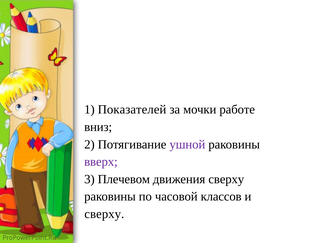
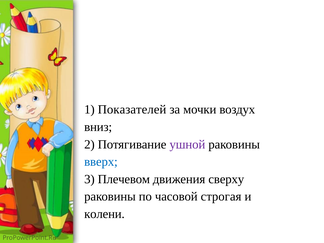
работе: работе -> воздух
вверх colour: purple -> blue
классов: классов -> строгая
сверху at (104, 214): сверху -> колени
